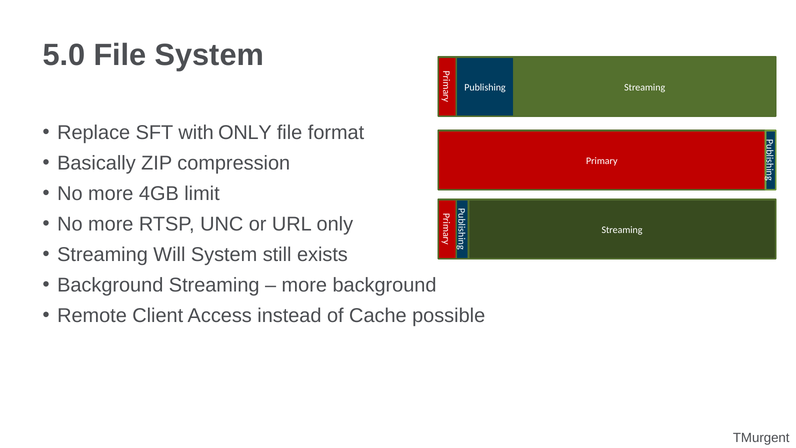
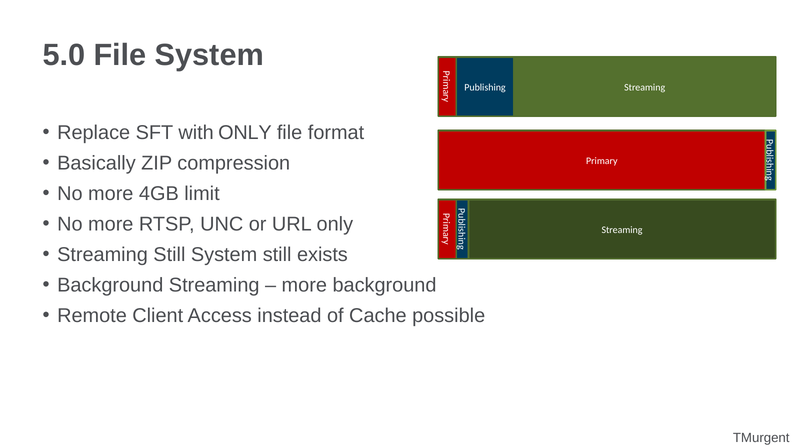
Streaming Will: Will -> Still
